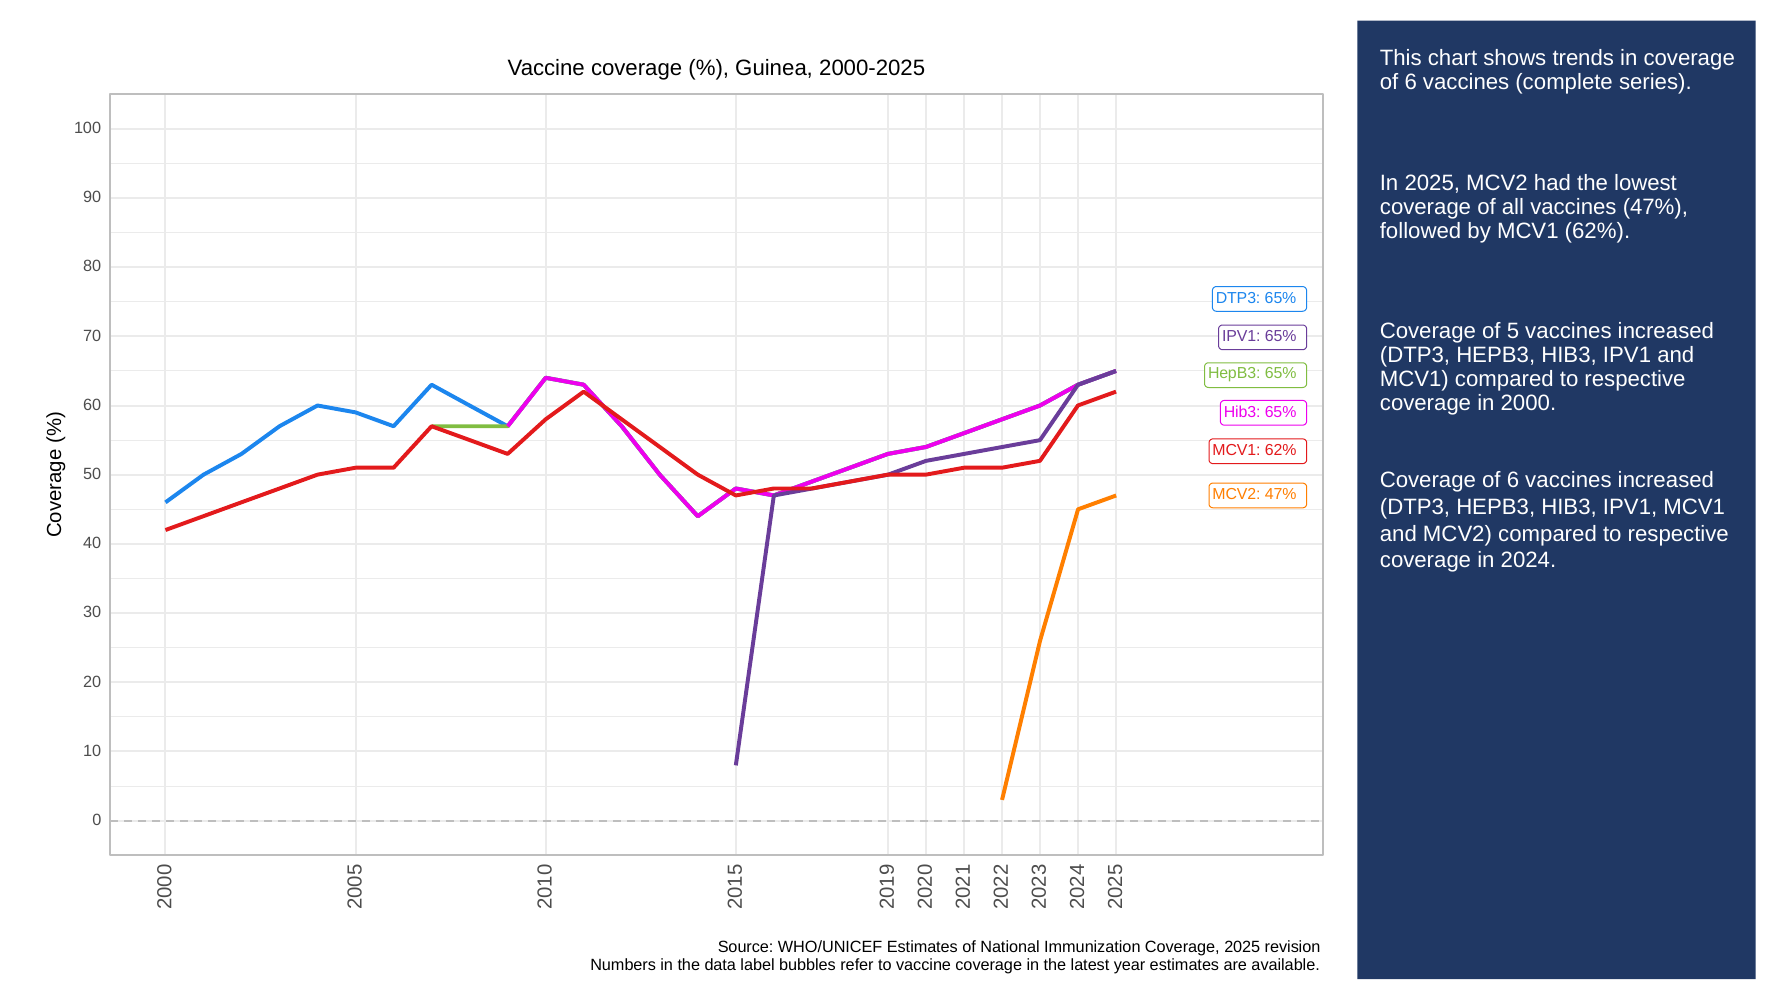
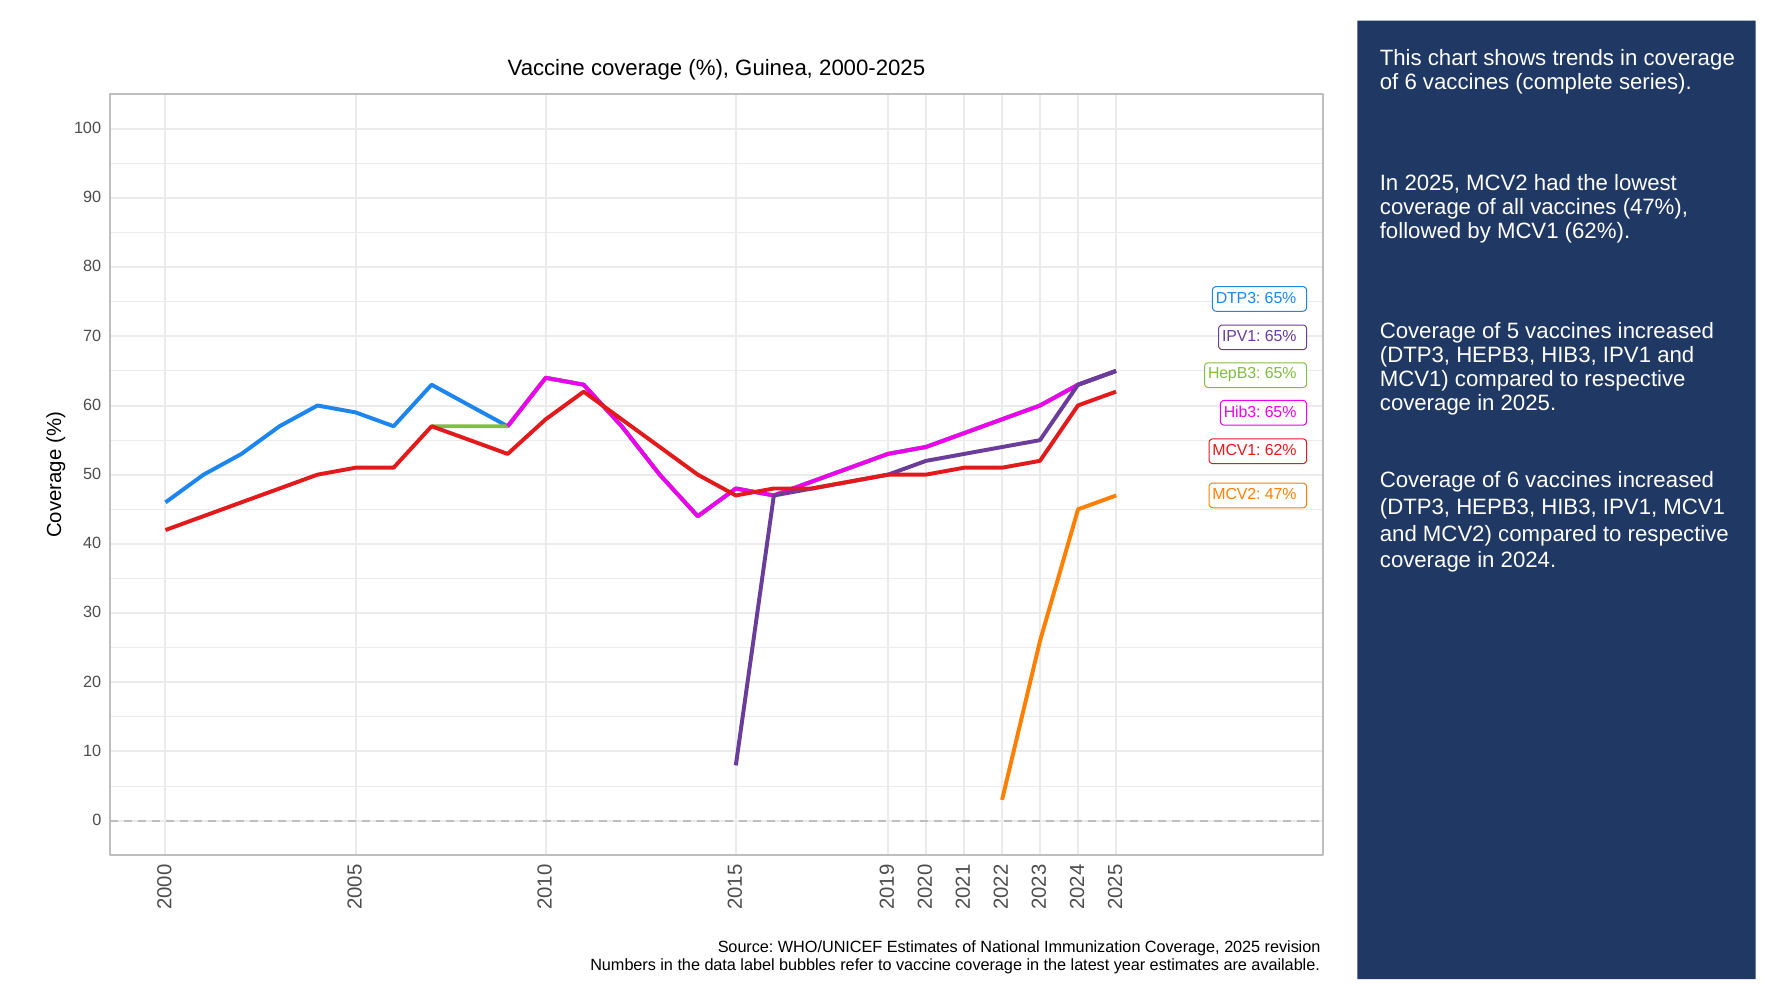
coverage in 2000: 2000 -> 2025
